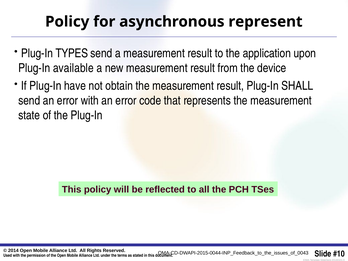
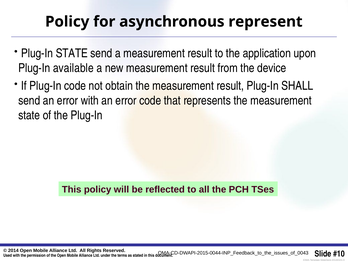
Plug-In TYPES: TYPES -> STATE
Plug-In have: have -> code
